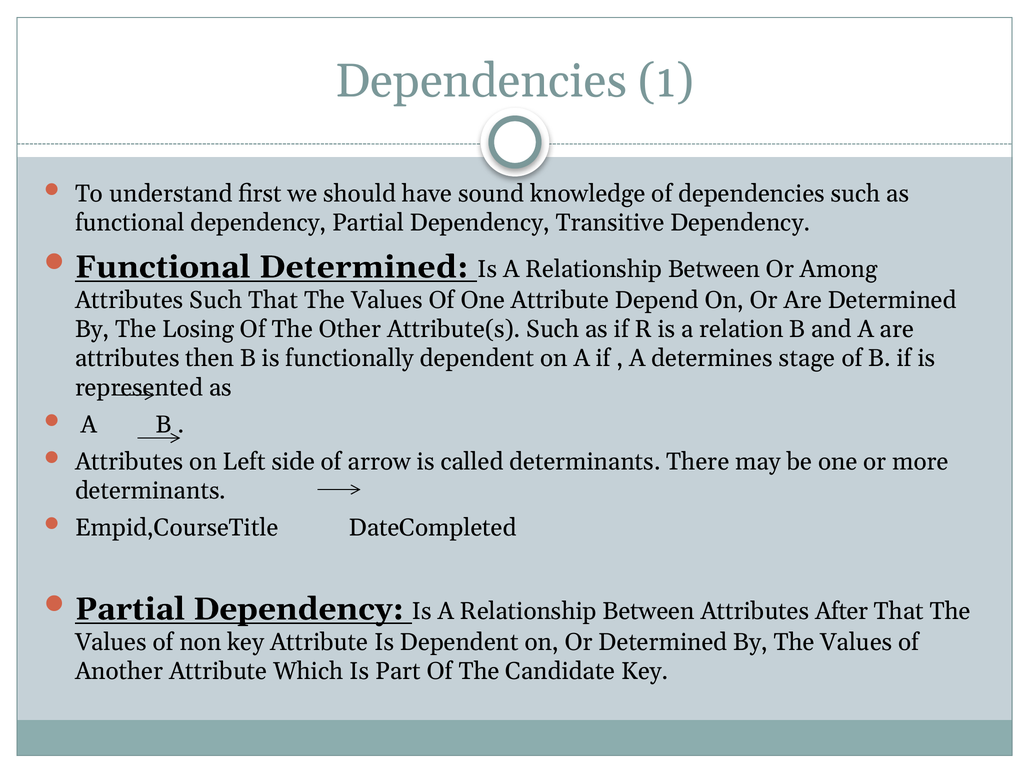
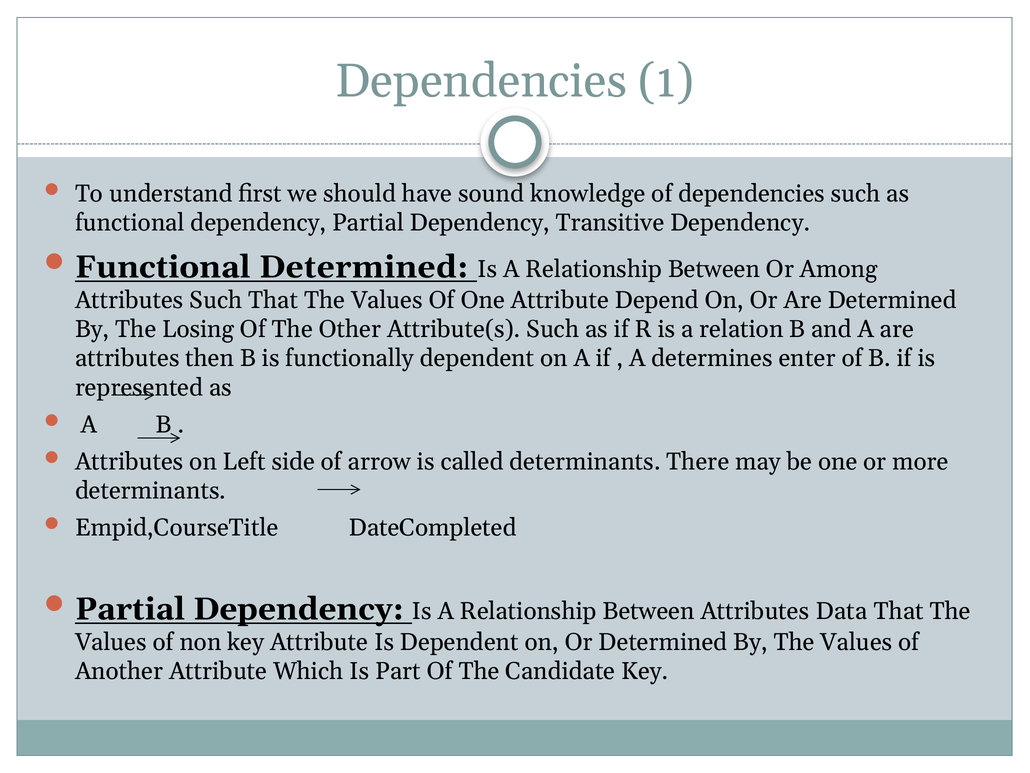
stage: stage -> enter
After: After -> Data
